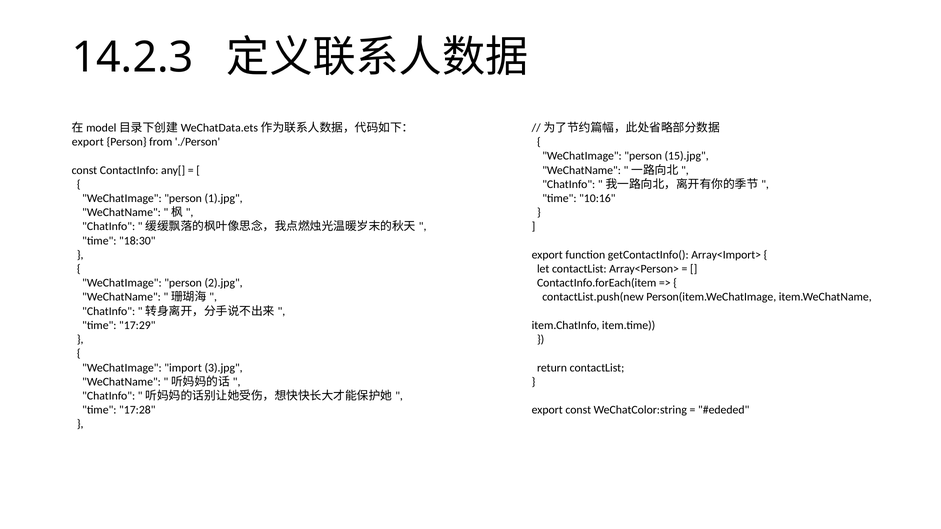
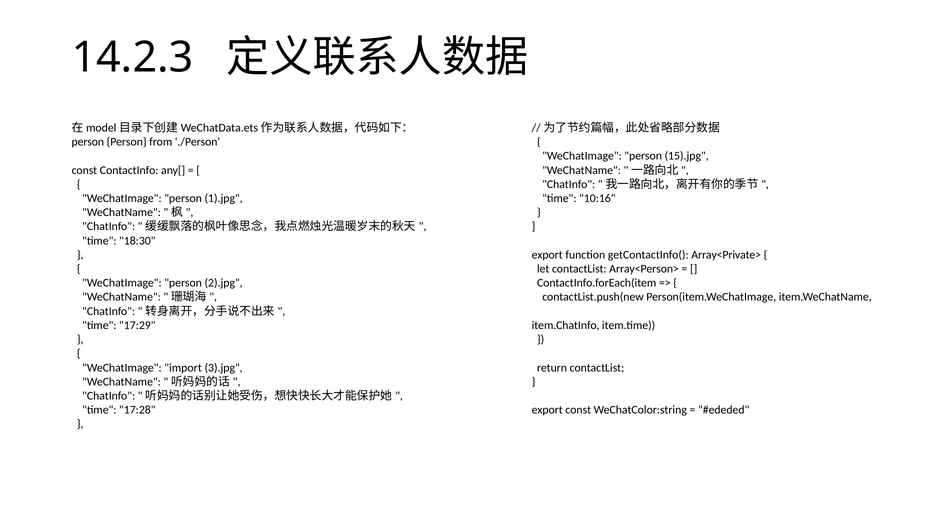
export at (88, 142): export -> person
Array<Import>: Array<Import> -> Array<Private>
